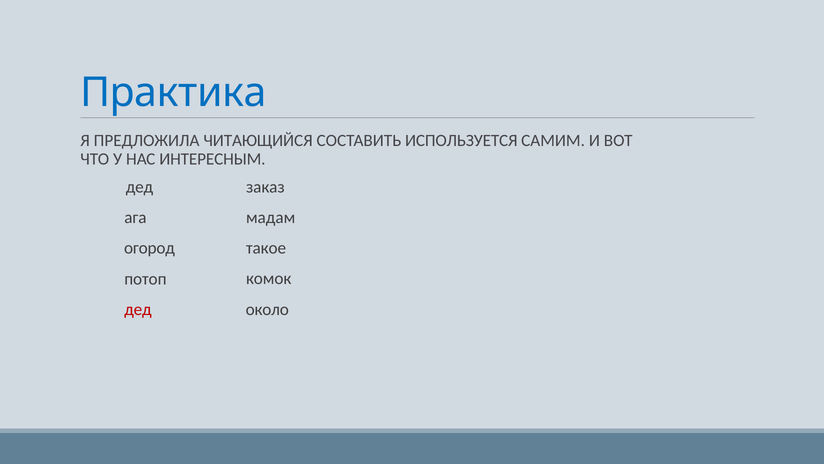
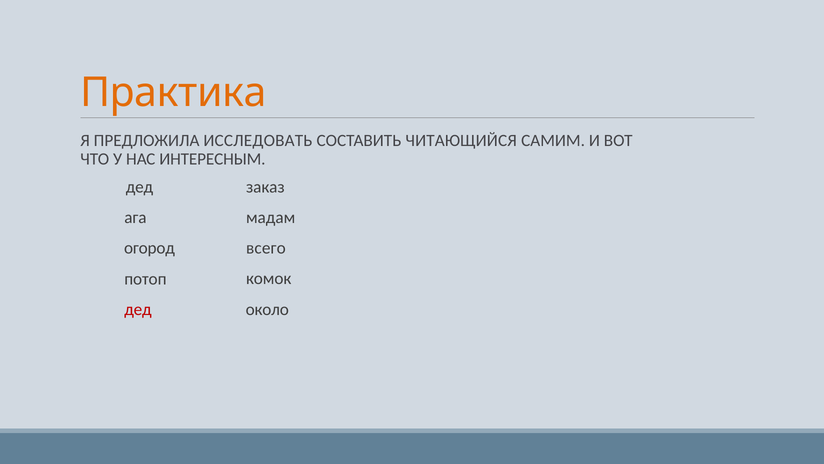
Практика colour: blue -> orange
ЧИТАЮЩИЙСЯ: ЧИТАЮЩИЙСЯ -> ИССЛЕДОВАТЬ
ИСПОЛЬЗУЕТСЯ: ИСПОЛЬЗУЕТСЯ -> ЧИТАЮЩИЙСЯ
такое: такое -> всего
